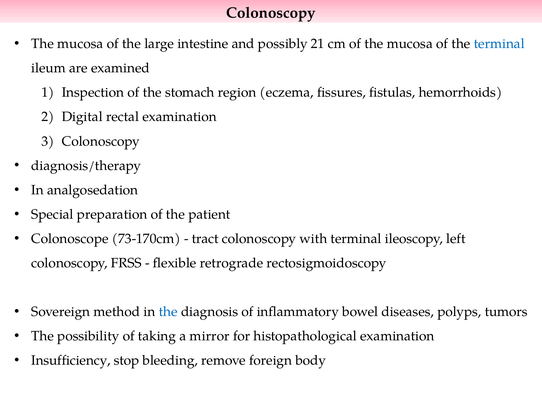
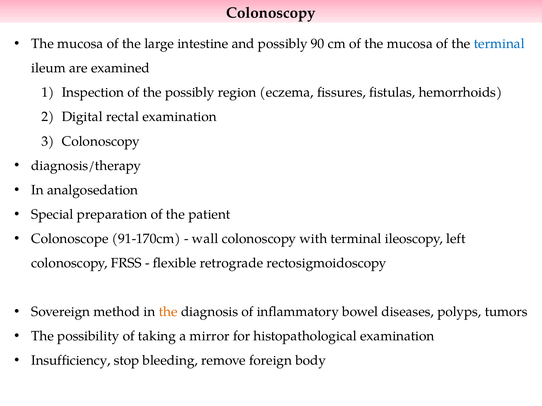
21: 21 -> 90
the stomach: stomach -> possibly
73-170cm: 73-170cm -> 91-170cm
tract: tract -> wall
the at (168, 312) colour: blue -> orange
